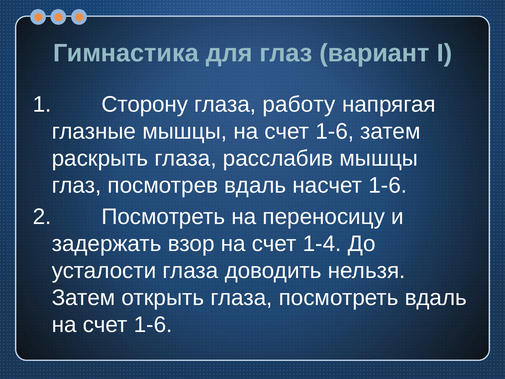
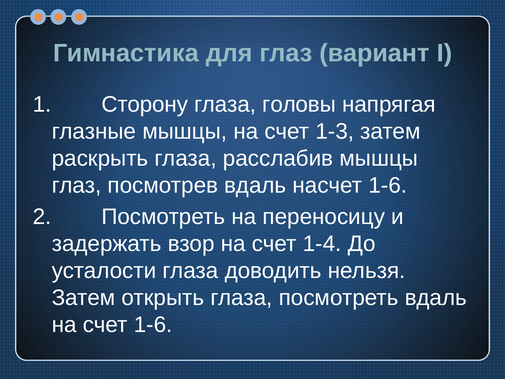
работу: работу -> головы
мышцы на счет 1-6: 1-6 -> 1-3
